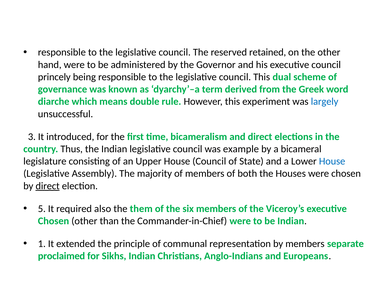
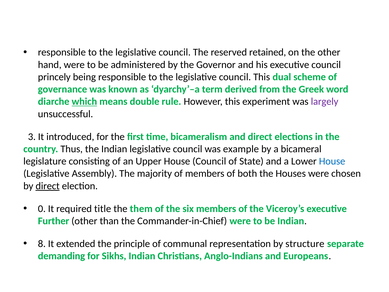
which underline: none -> present
largely colour: blue -> purple
5: 5 -> 0
also: also -> title
Chosen at (54, 221): Chosen -> Further
1: 1 -> 8
by members: members -> structure
proclaimed: proclaimed -> demanding
